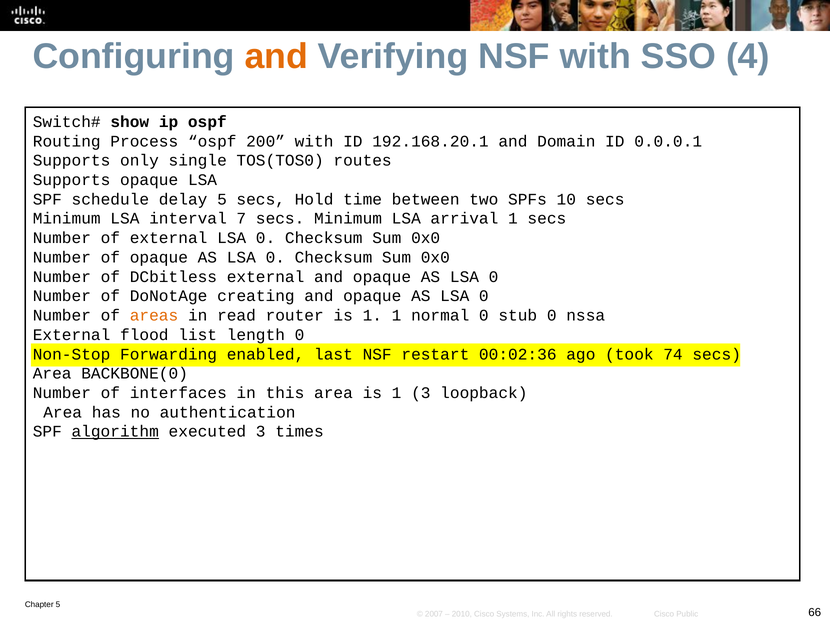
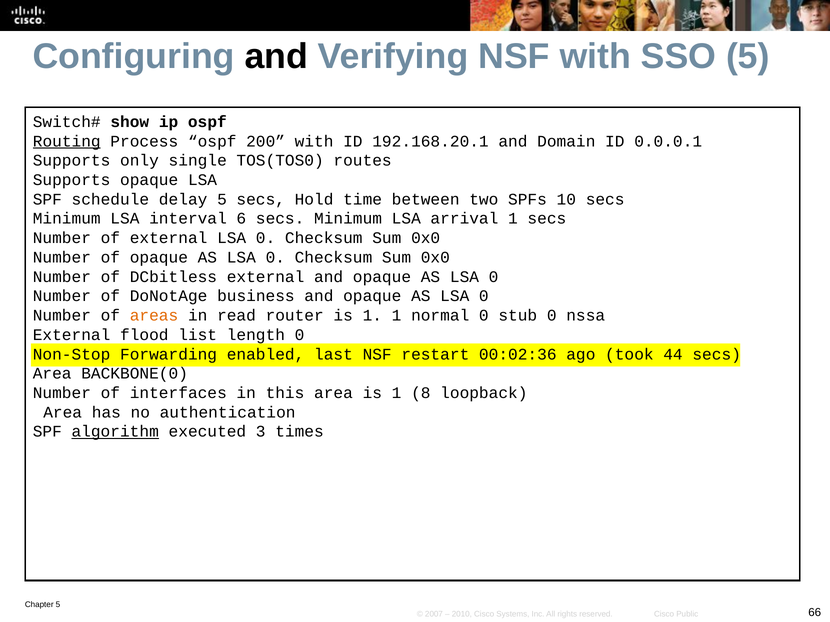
and at (276, 56) colour: orange -> black
SSO 4: 4 -> 5
Routing underline: none -> present
7: 7 -> 6
creating: creating -> business
74: 74 -> 44
1 3: 3 -> 8
